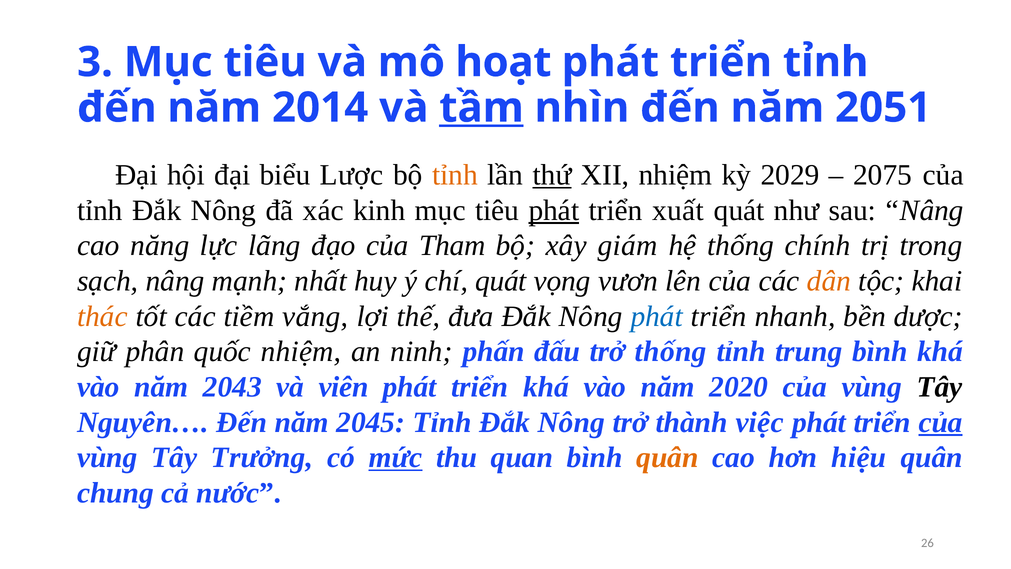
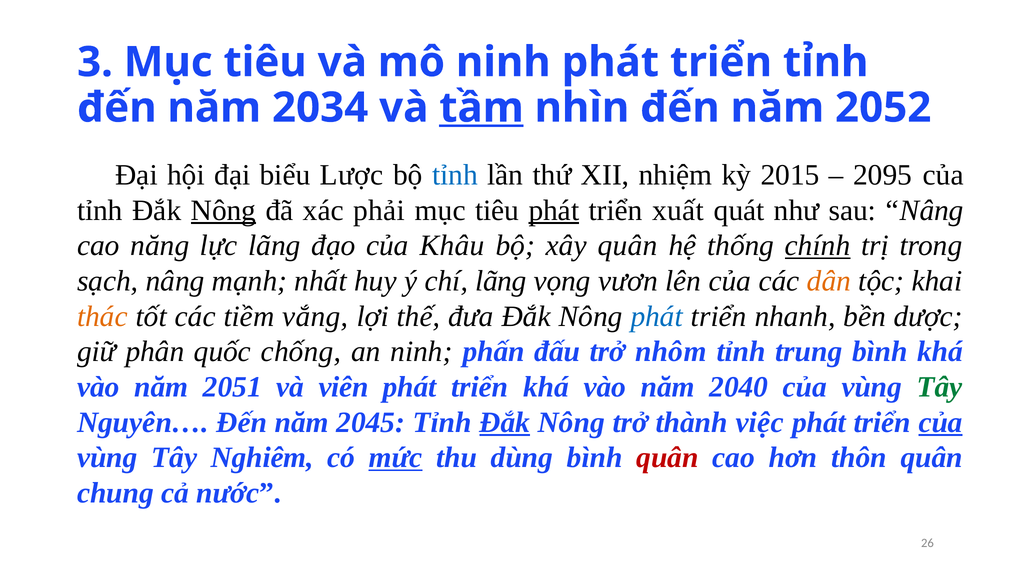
mô hoạt: hoạt -> ninh
2014: 2014 -> 2034
2051: 2051 -> 2052
tỉnh at (455, 175) colour: orange -> blue
thứ underline: present -> none
2029: 2029 -> 2015
2075: 2075 -> 2095
Nông at (223, 210) underline: none -> present
kinh: kinh -> phải
Tham: Tham -> Khâu
xây giám: giám -> quân
chính underline: none -> present
chí quát: quát -> lãng
quốc nhiệm: nhiệm -> chống
trở thống: thống -> nhôm
2043: 2043 -> 2051
2020: 2020 -> 2040
Tây at (940, 387) colour: black -> green
Đắk at (505, 422) underline: none -> present
Trưởng: Trưởng -> Nghiêm
quan: quan -> dùng
quân at (667, 457) colour: orange -> red
hiệu: hiệu -> thôn
